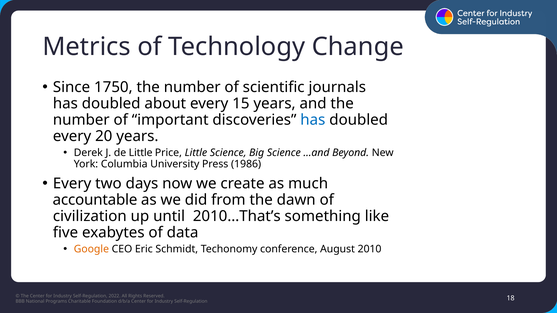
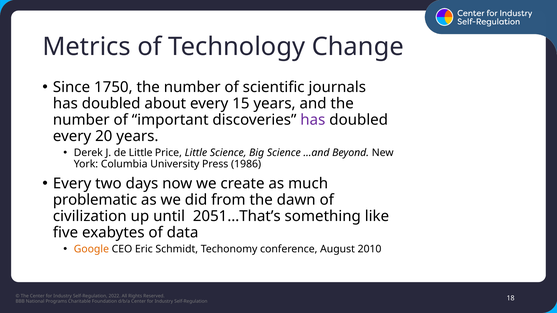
has at (313, 120) colour: blue -> purple
accountable: accountable -> problematic
2010…That’s: 2010…That’s -> 2051…That’s
